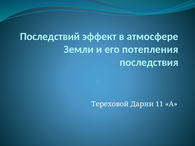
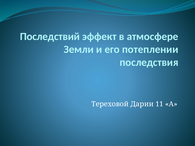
потепления: потепления -> потеплении
